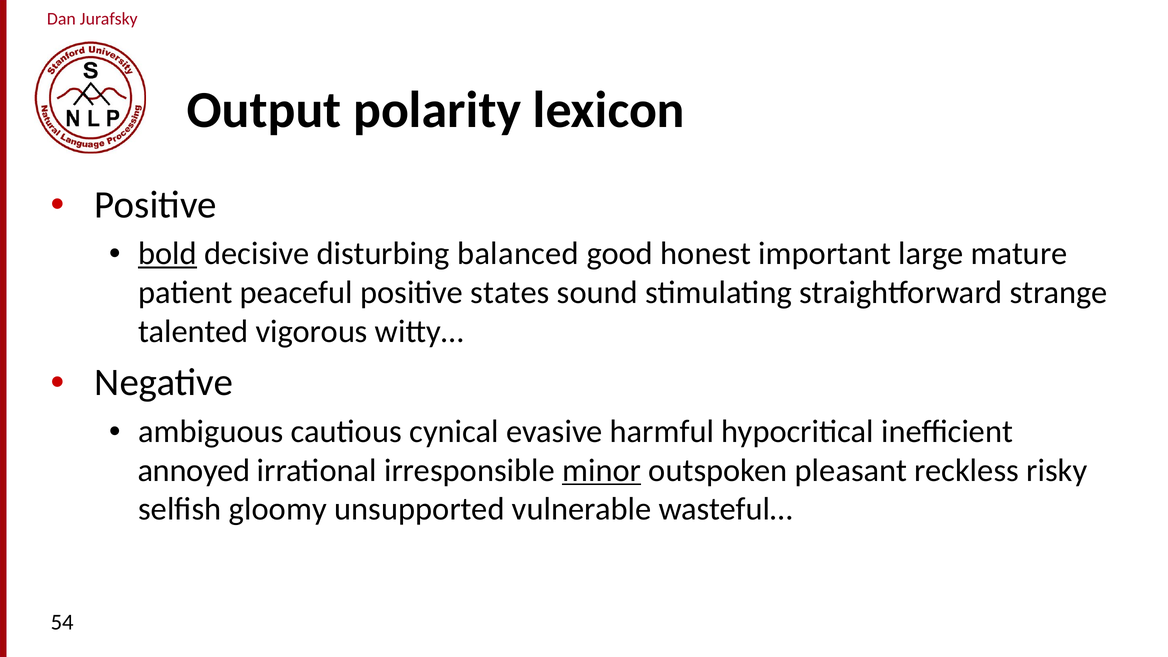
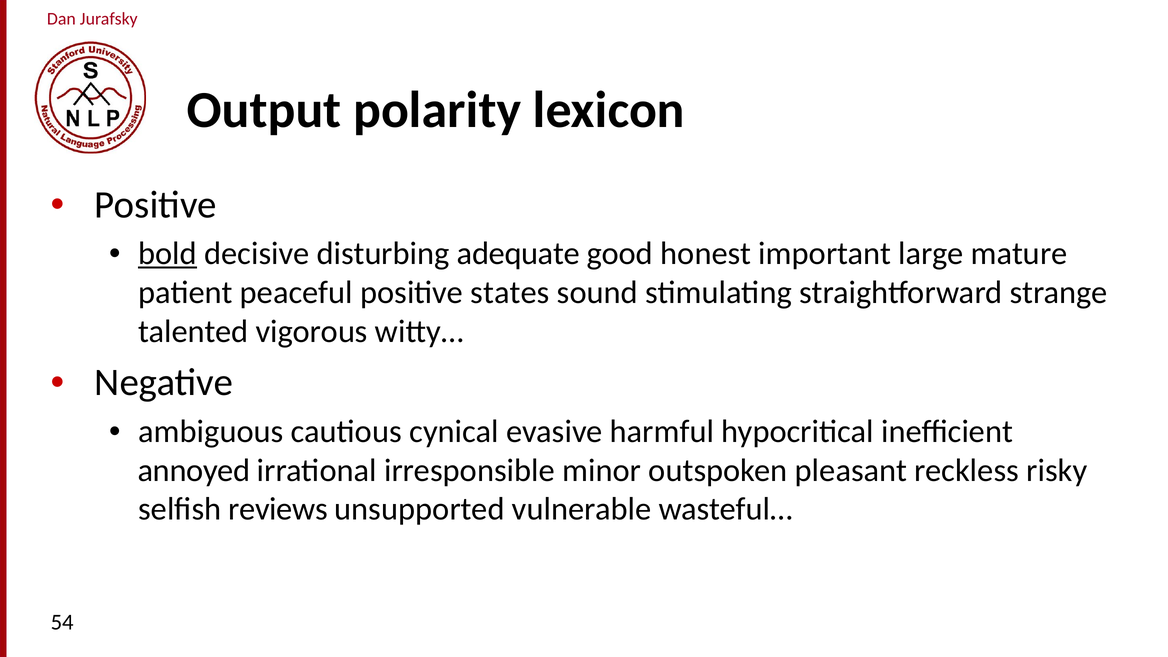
balanced: balanced -> adequate
minor underline: present -> none
gloomy: gloomy -> reviews
